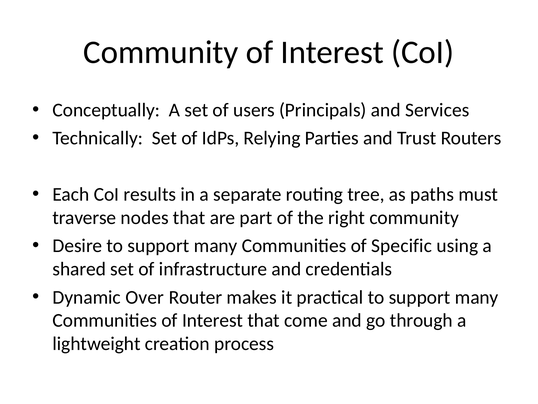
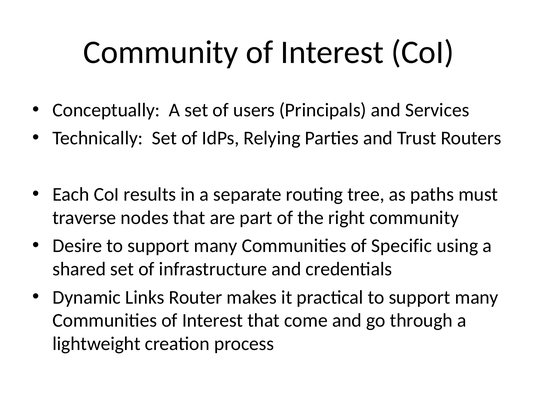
Over: Over -> Links
